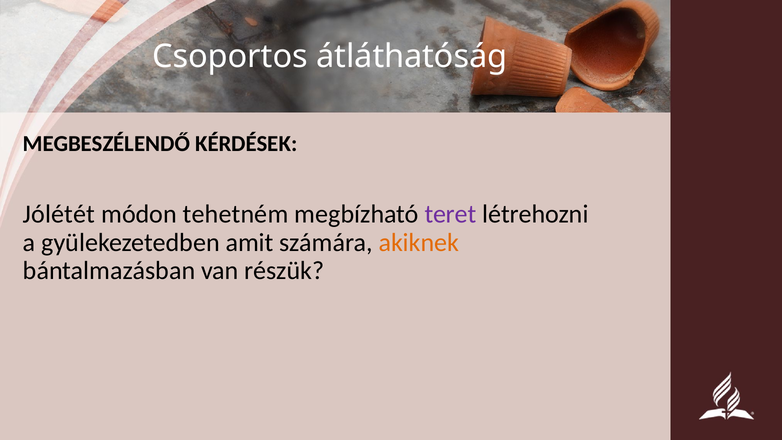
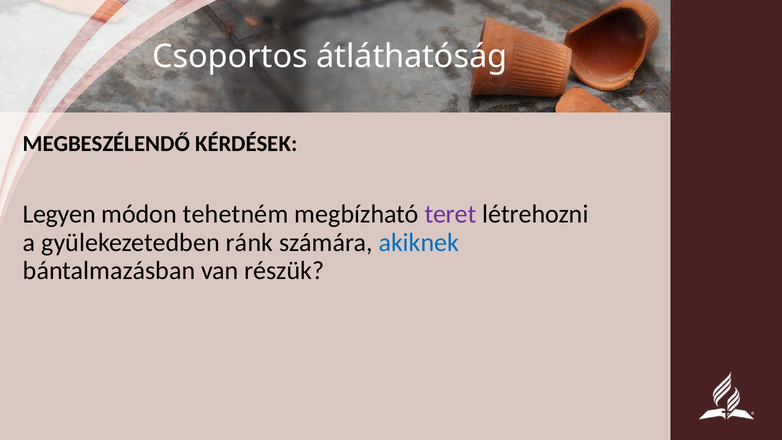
Jólétét: Jólétét -> Legyen
amit: amit -> ránk
akiknek colour: orange -> blue
